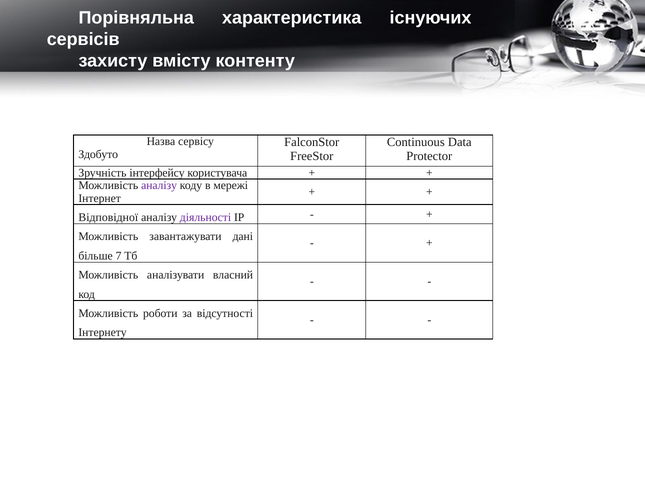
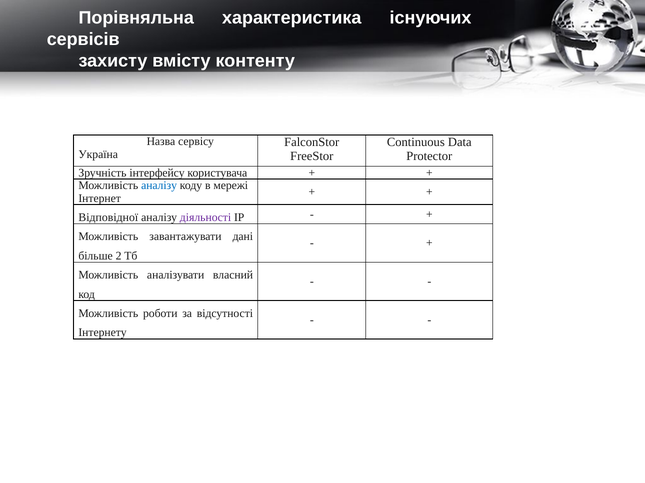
Здобуто: Здобуто -> Україна
аналізу at (159, 186) colour: purple -> blue
7: 7 -> 2
